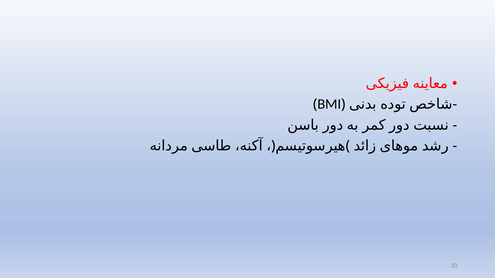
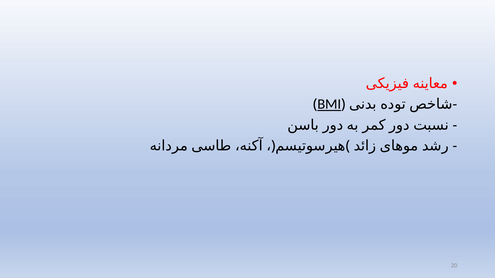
BMI underline: none -> present
